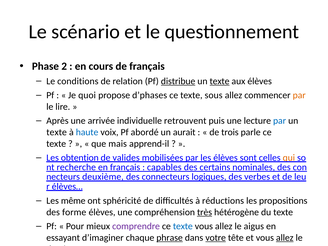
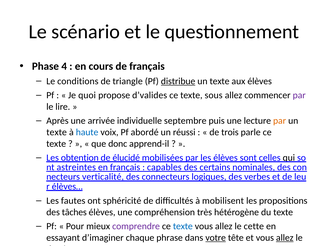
2: 2 -> 4
relation: relation -> triangle
texte at (220, 81) underline: present -> none
d’phases: d’phases -> d’valides
par at (299, 95) colour: orange -> purple
retrouvent: retrouvent -> septembre
par at (280, 121) colour: blue -> orange
aurait: aurait -> réussi
mais: mais -> donc
valides: valides -> élucidé
qui at (289, 158) colour: orange -> black
recherche: recherche -> astreintes
deuxième: deuxième -> verticalité
même: même -> fautes
réductions: réductions -> mobilisent
forme: forme -> tâches
très underline: present -> none
aigus: aigus -> cette
phrase underline: present -> none
